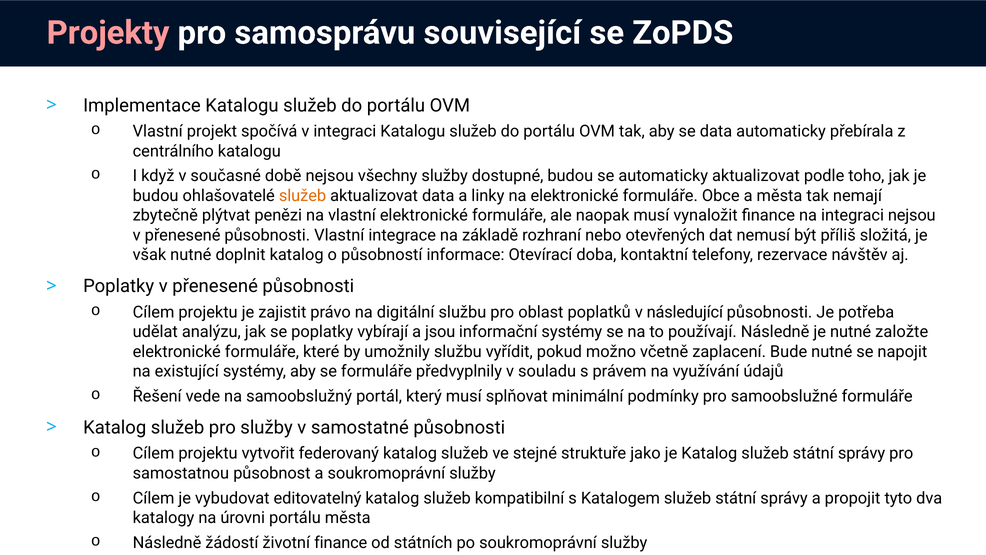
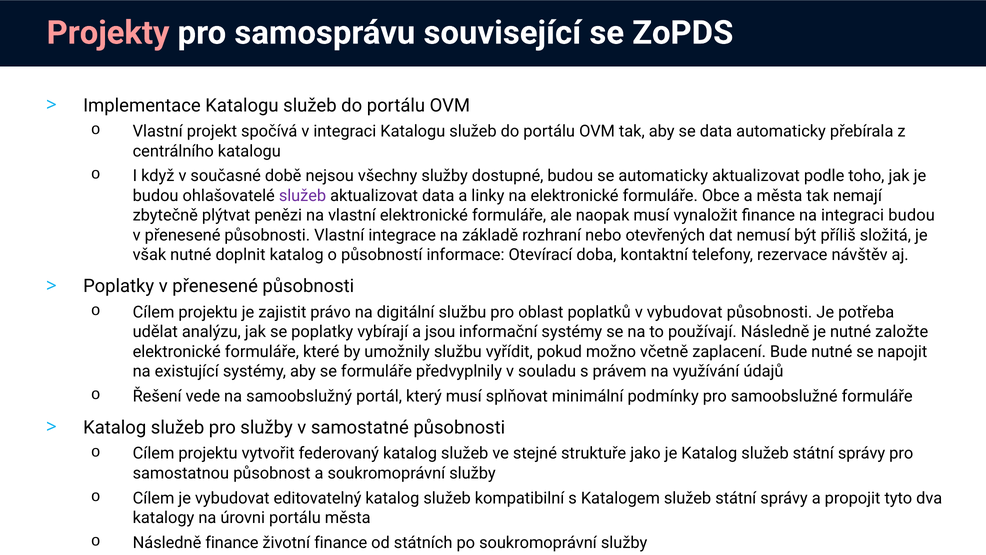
služeb at (303, 196) colour: orange -> purple
integraci nejsou: nejsou -> budou
v následující: následující -> vybudovat
Následně žádostí: žádostí -> finance
